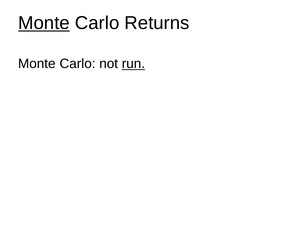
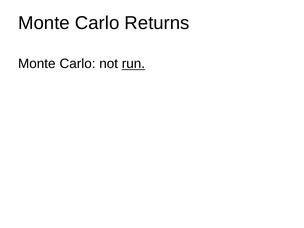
Monte at (44, 23) underline: present -> none
